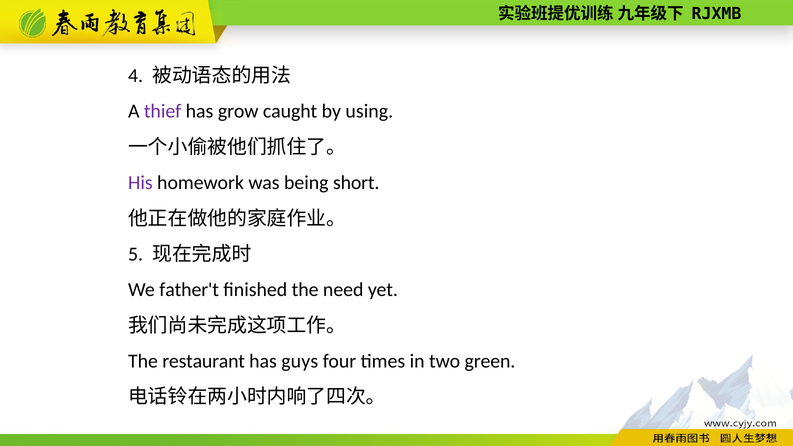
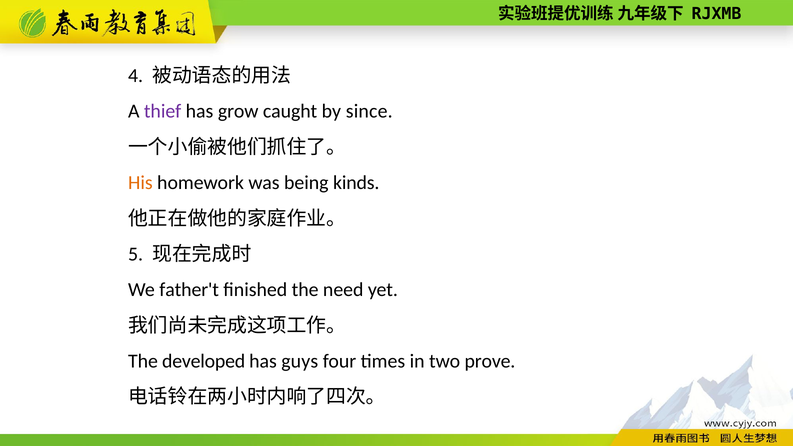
using: using -> since
His colour: purple -> orange
short: short -> kinds
restaurant: restaurant -> developed
green: green -> prove
